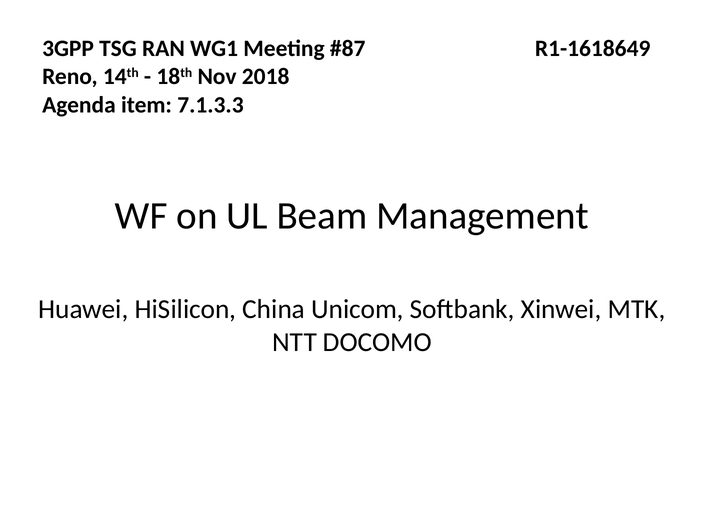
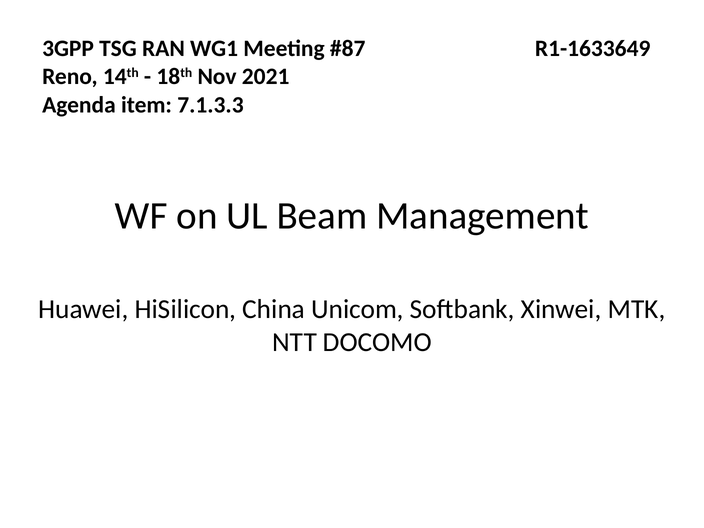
R1-1618649: R1-1618649 -> R1-1633649
2018: 2018 -> 2021
